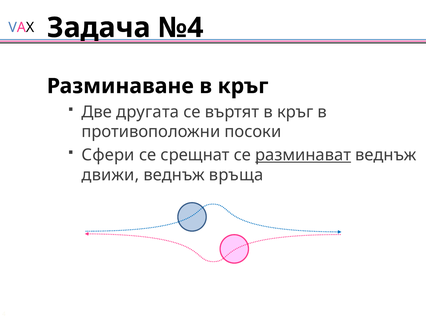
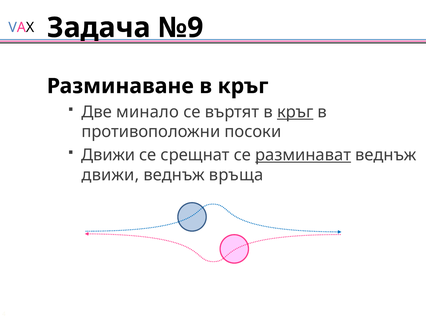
№4: №4 -> №9
другата: другата -> минало
кръг at (295, 112) underline: none -> present
Сфери at (108, 155): Сфери -> Движи
